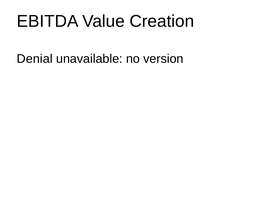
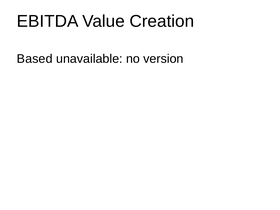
Denial: Denial -> Based
